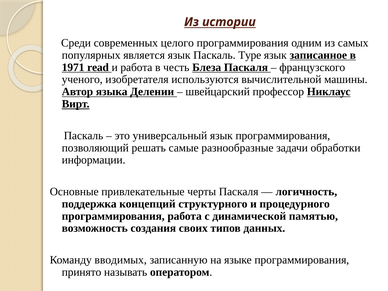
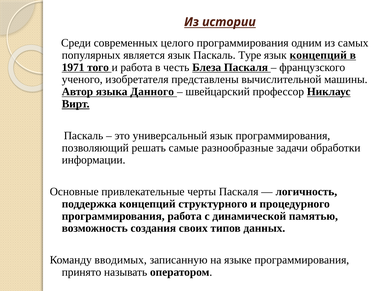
язык записанное: записанное -> концепций
read: read -> того
используются: используются -> представлены
Делении: Делении -> Данного
